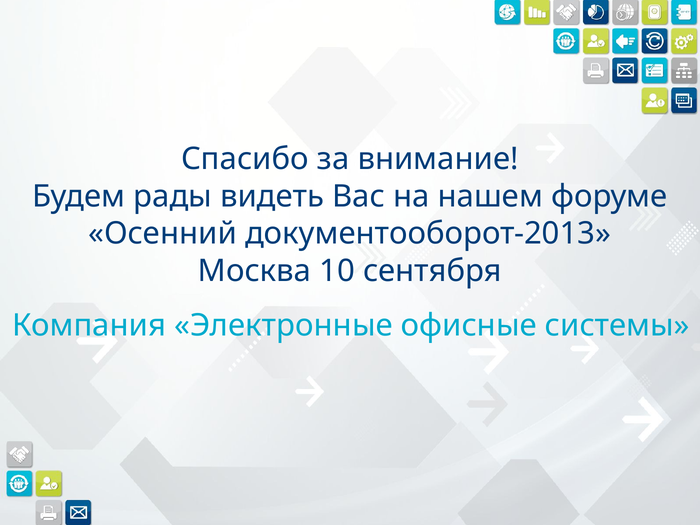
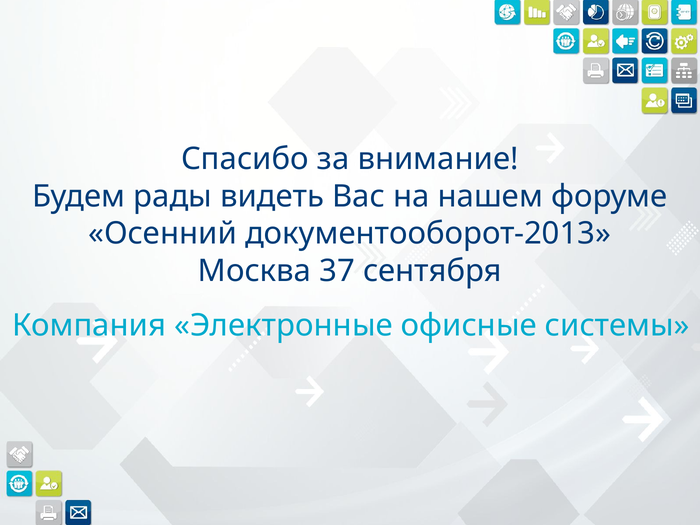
10: 10 -> 37
